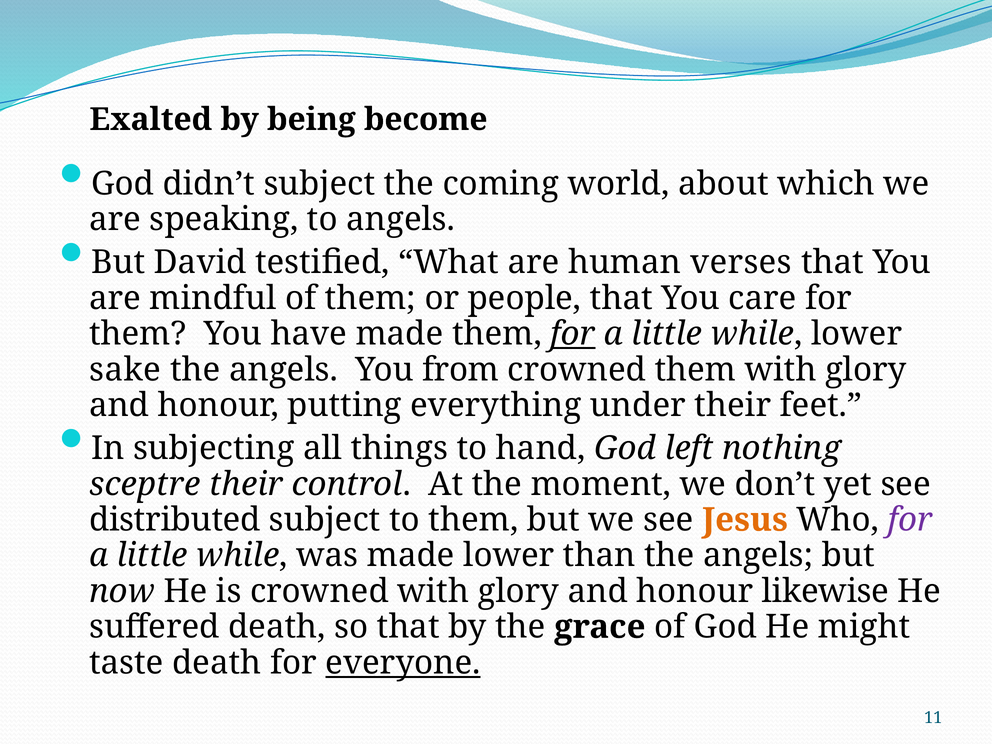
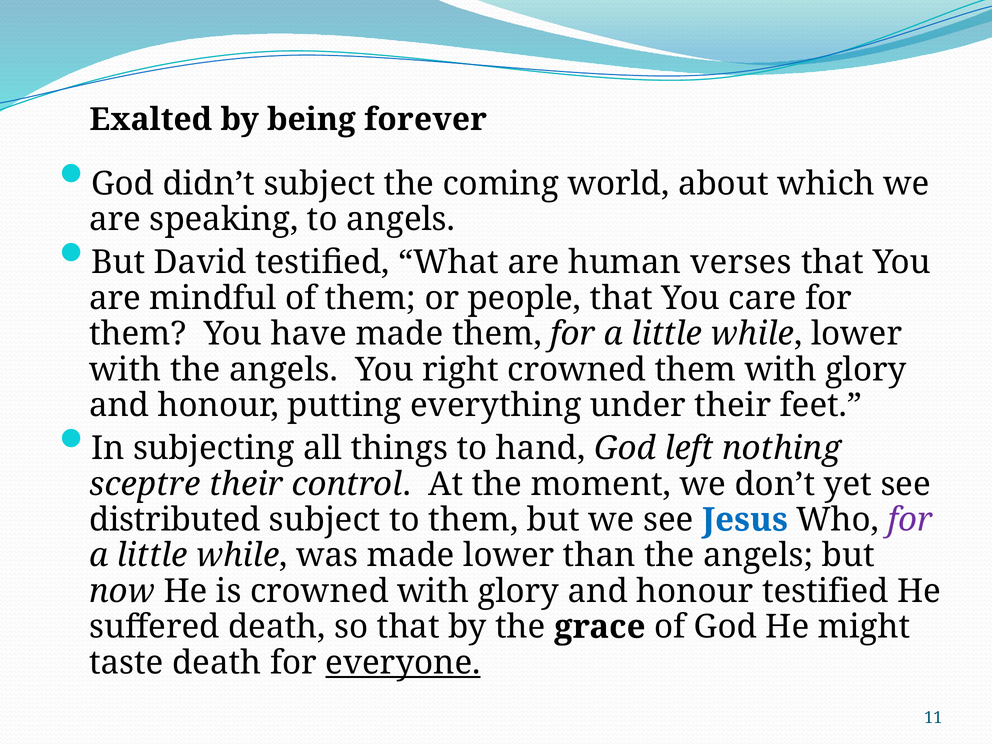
become: become -> forever
for at (573, 334) underline: present -> none
sake at (125, 370): sake -> with
from: from -> right
Jesus colour: orange -> blue
honour likewise: likewise -> testified
